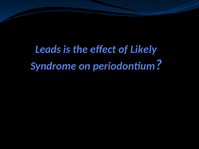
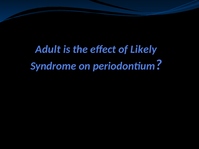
Leads: Leads -> Adult
